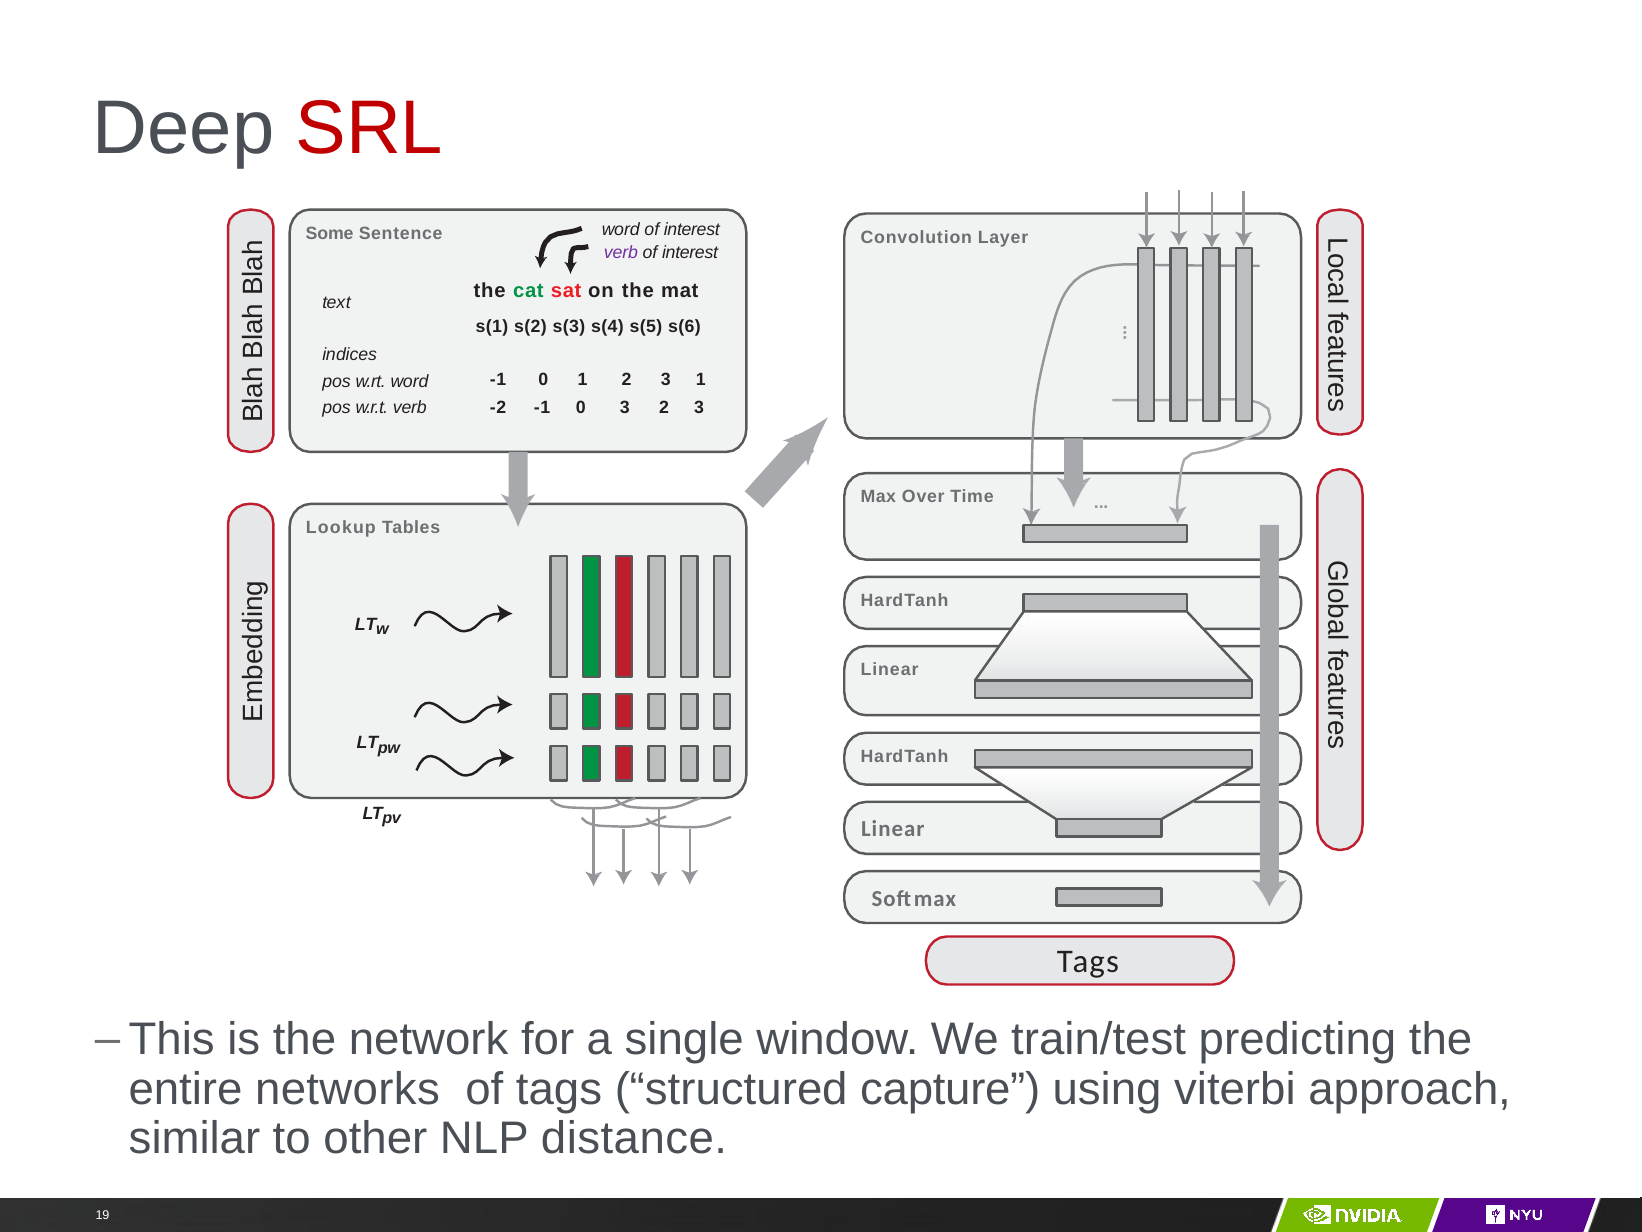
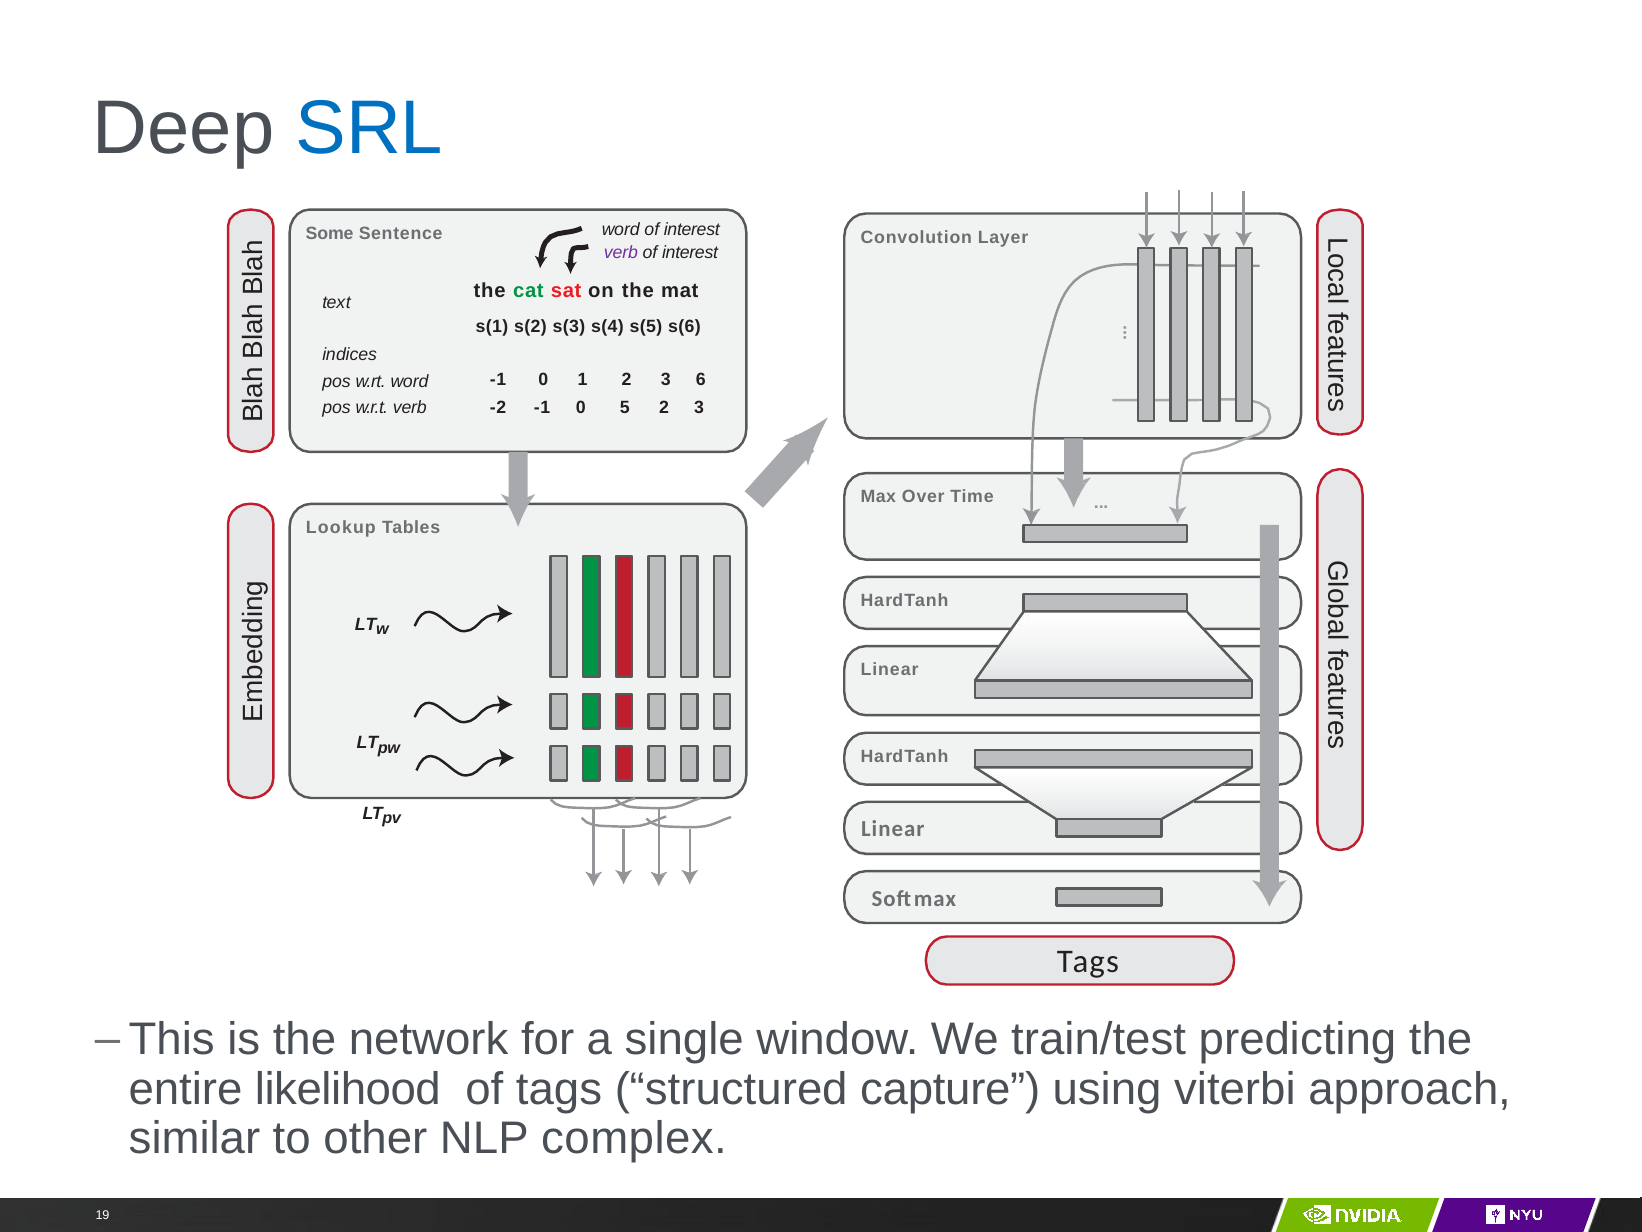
SRL colour: red -> blue
3 1: 1 -> 6
0 3: 3 -> 5
networks: networks -> likelihood
distance: distance -> complex
